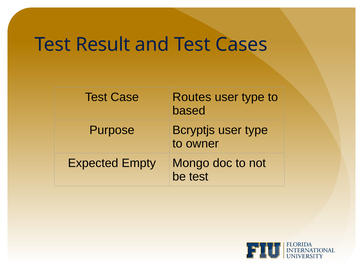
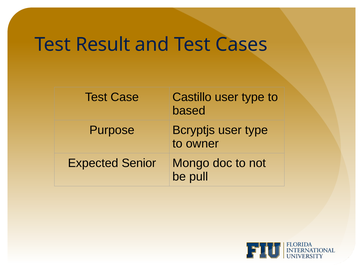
Routes: Routes -> Castillo
Empty: Empty -> Senior
be test: test -> pull
